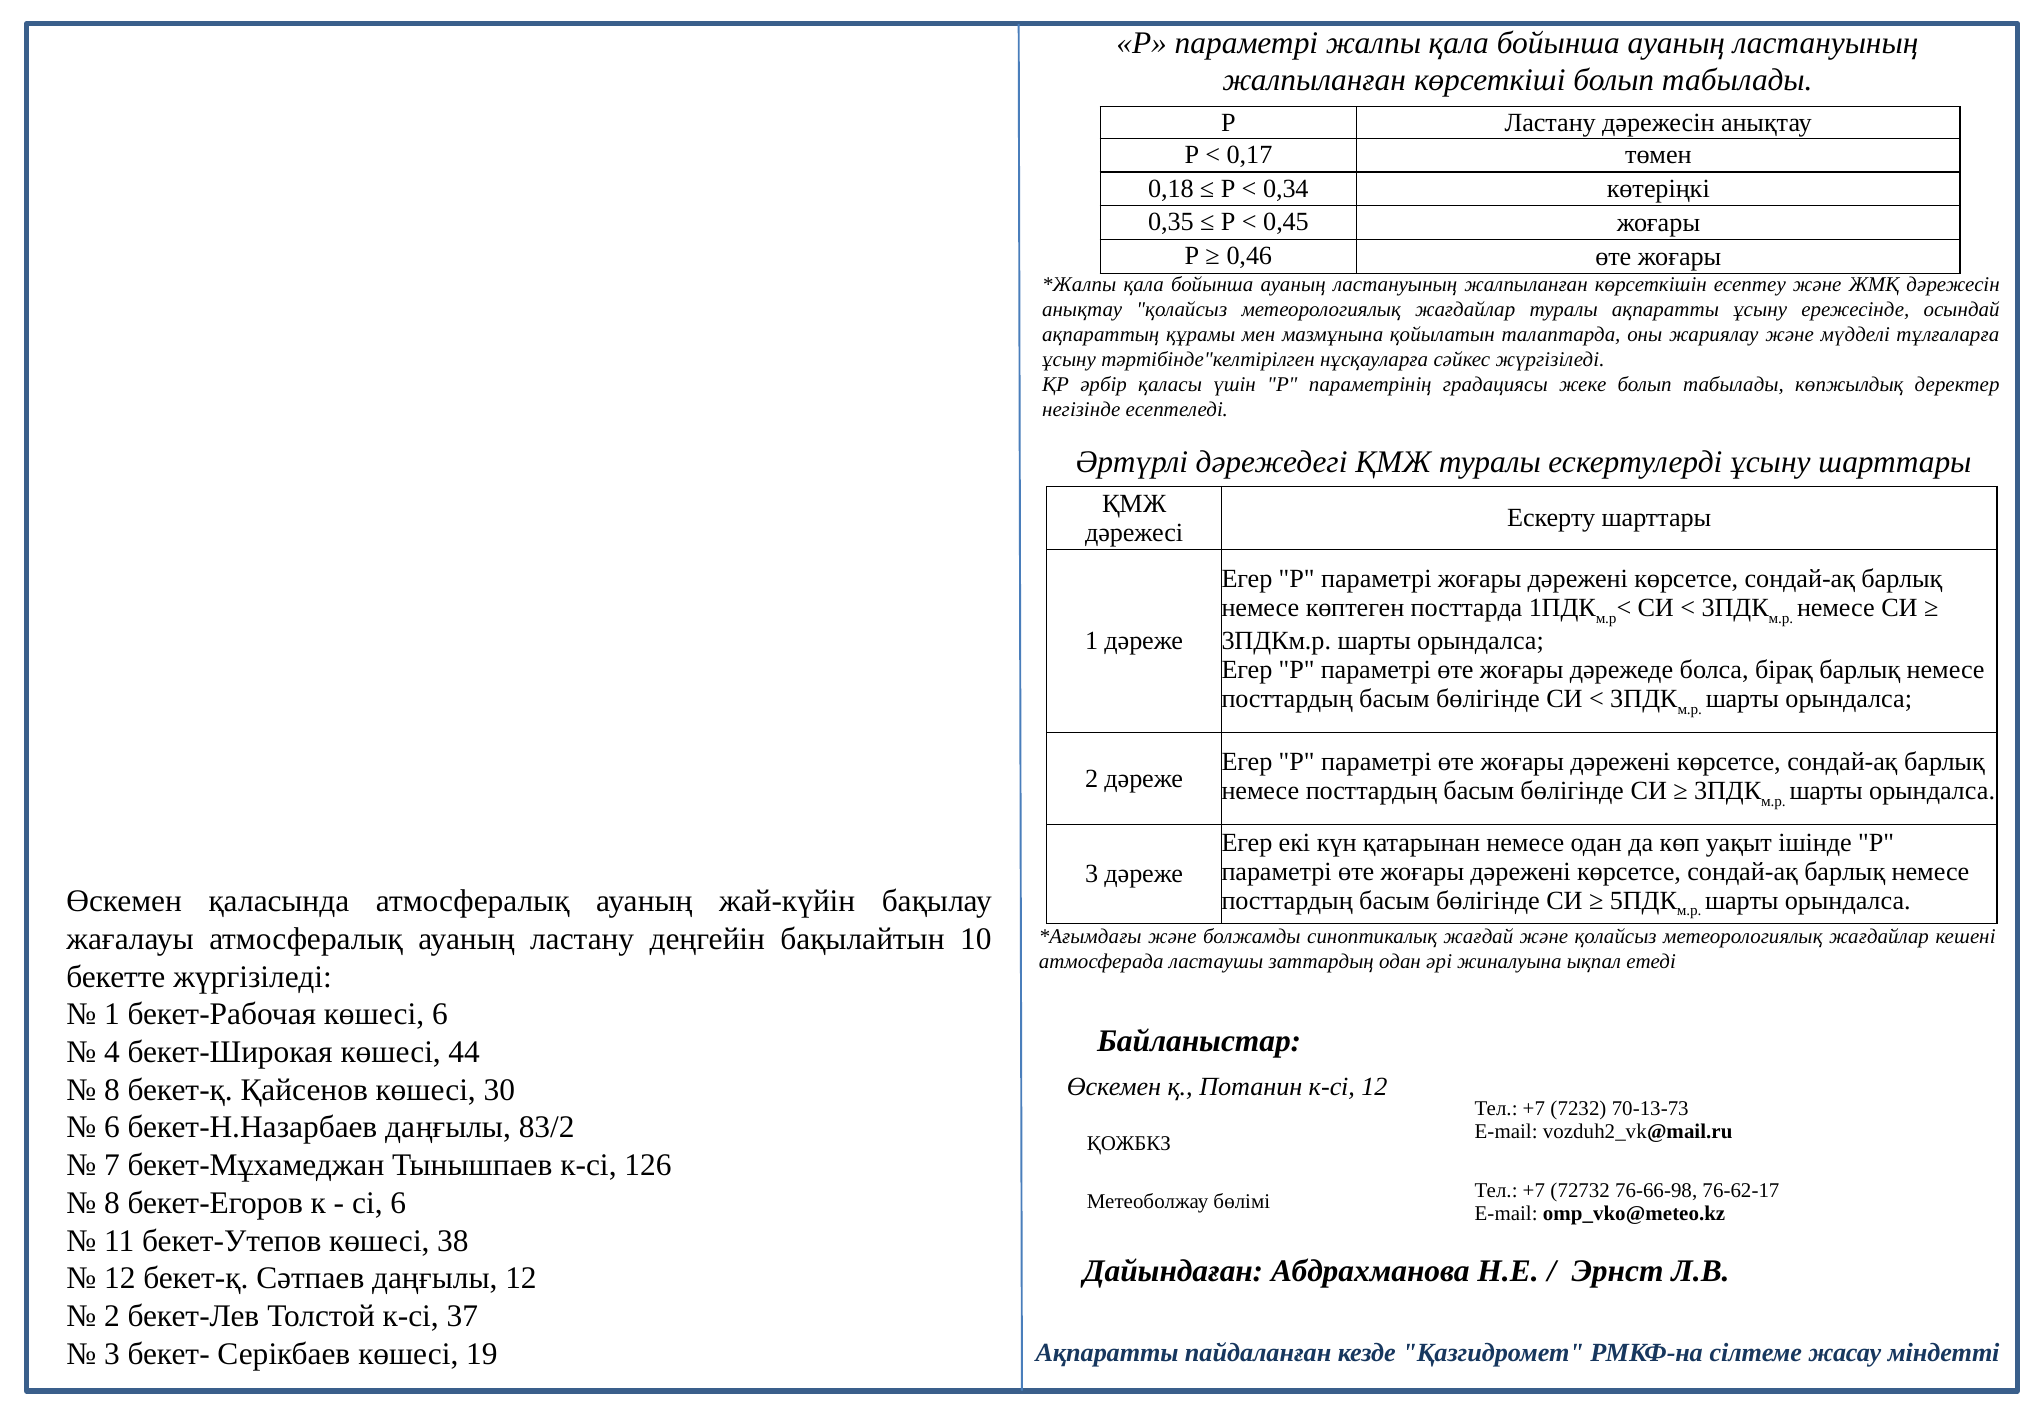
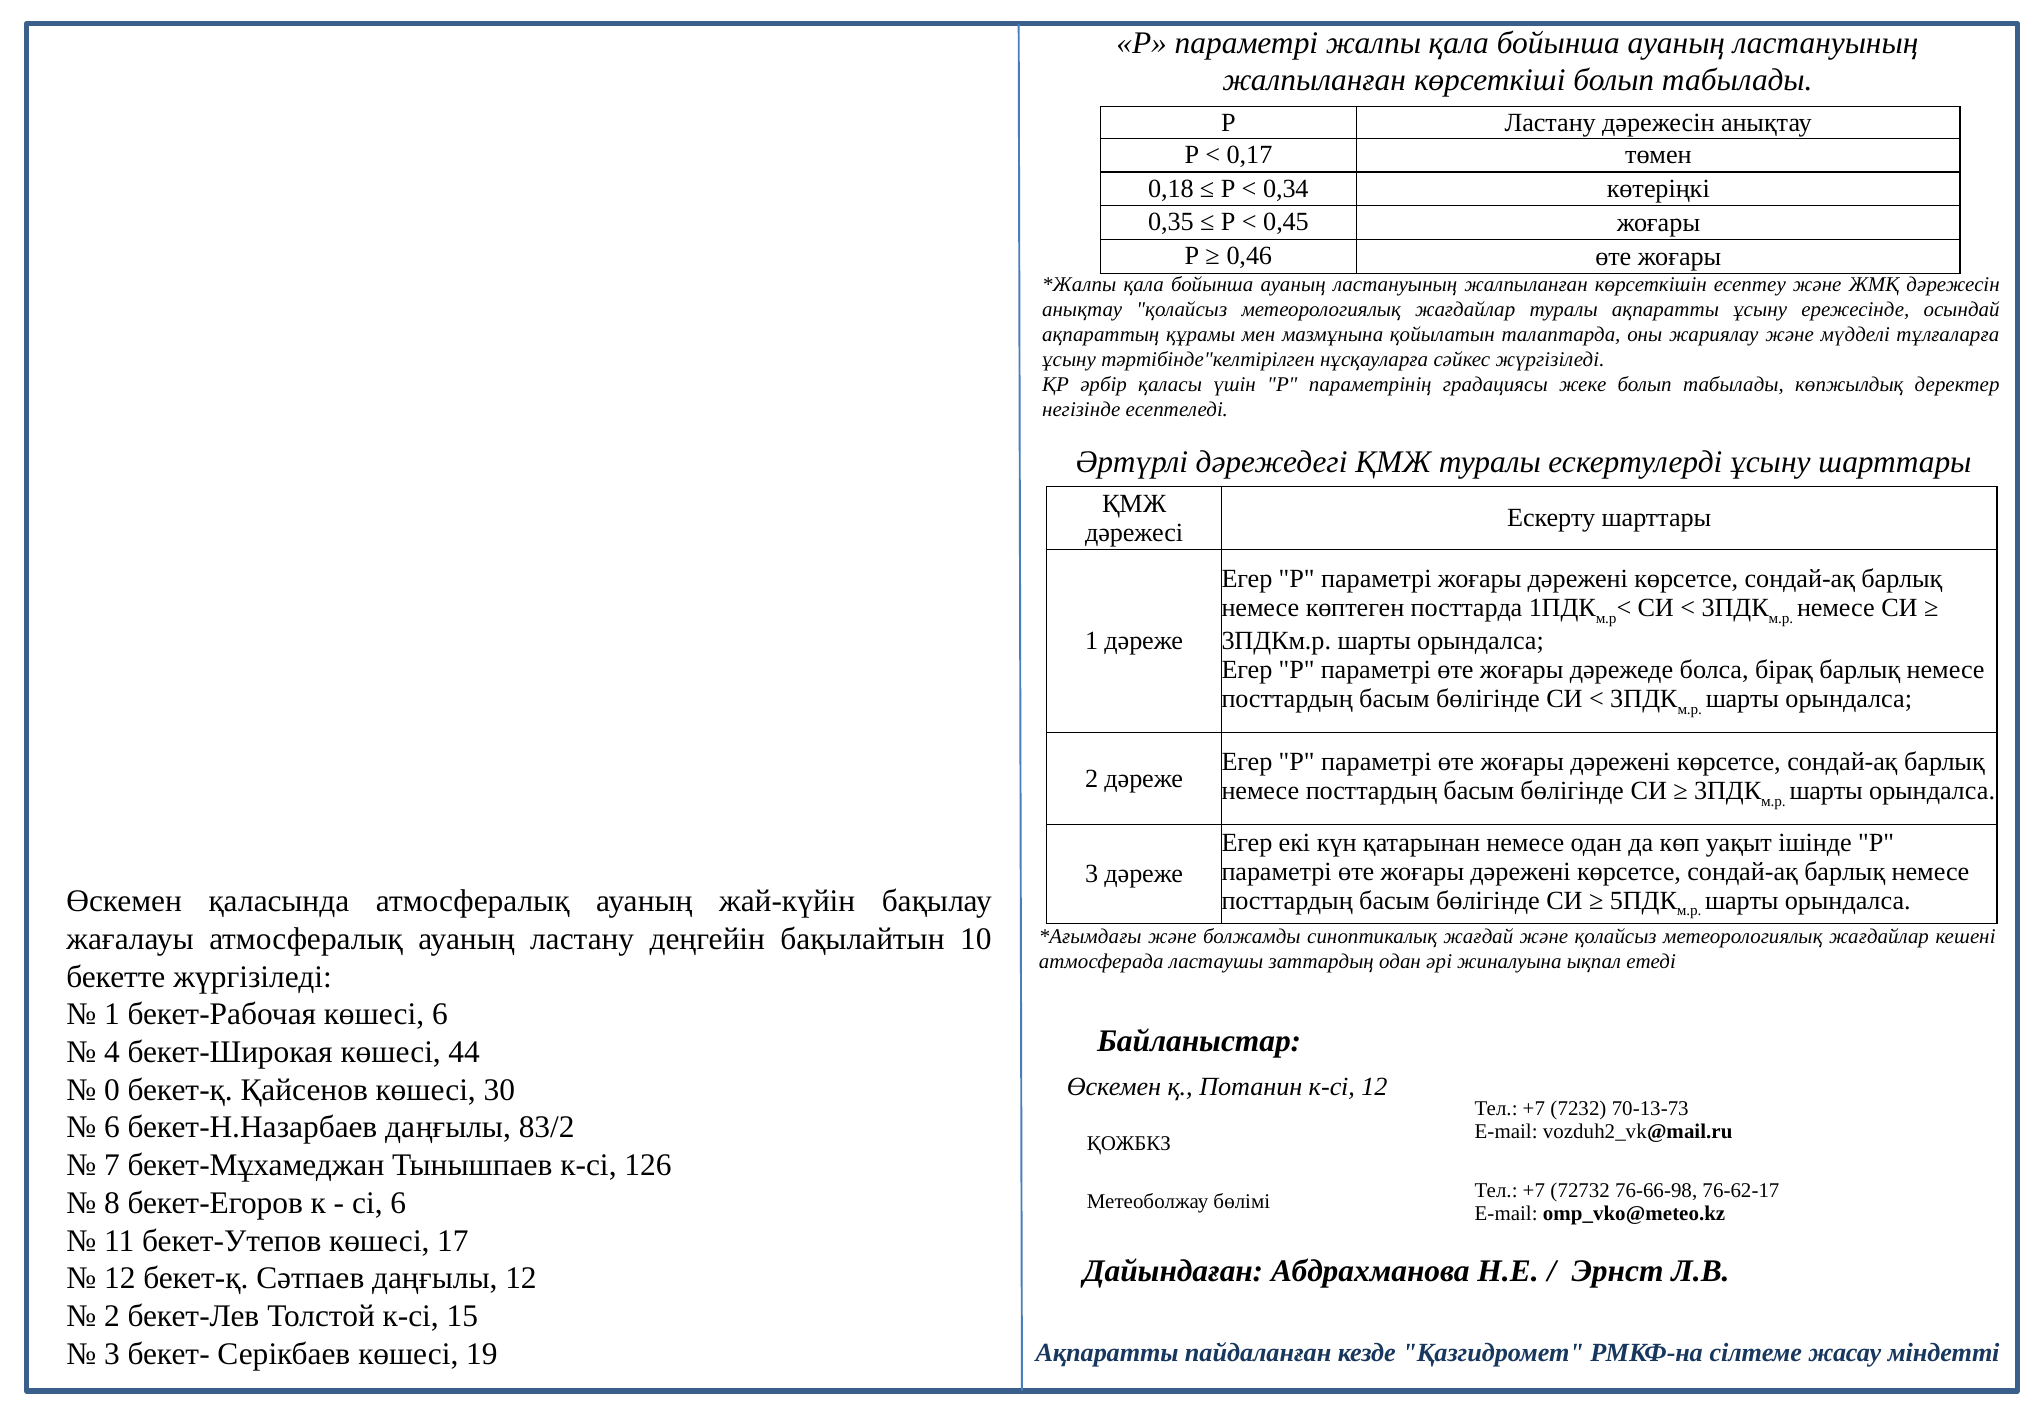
8 at (112, 1090): 8 -> 0
38: 38 -> 17
37: 37 -> 15
